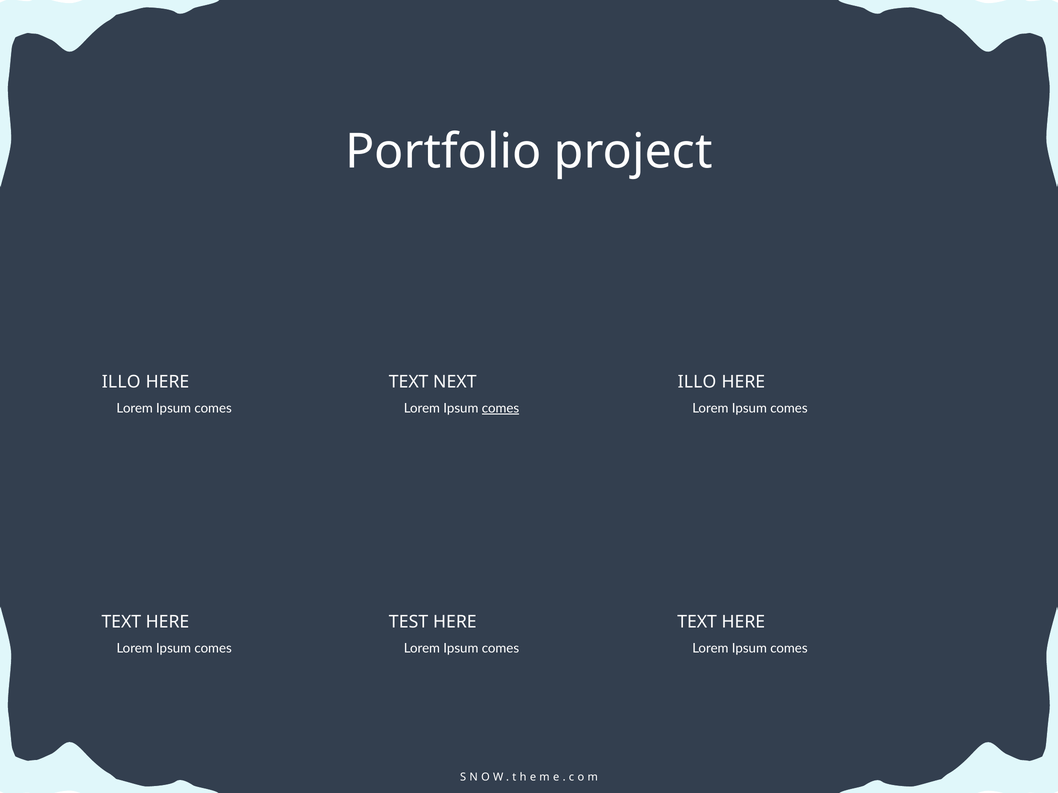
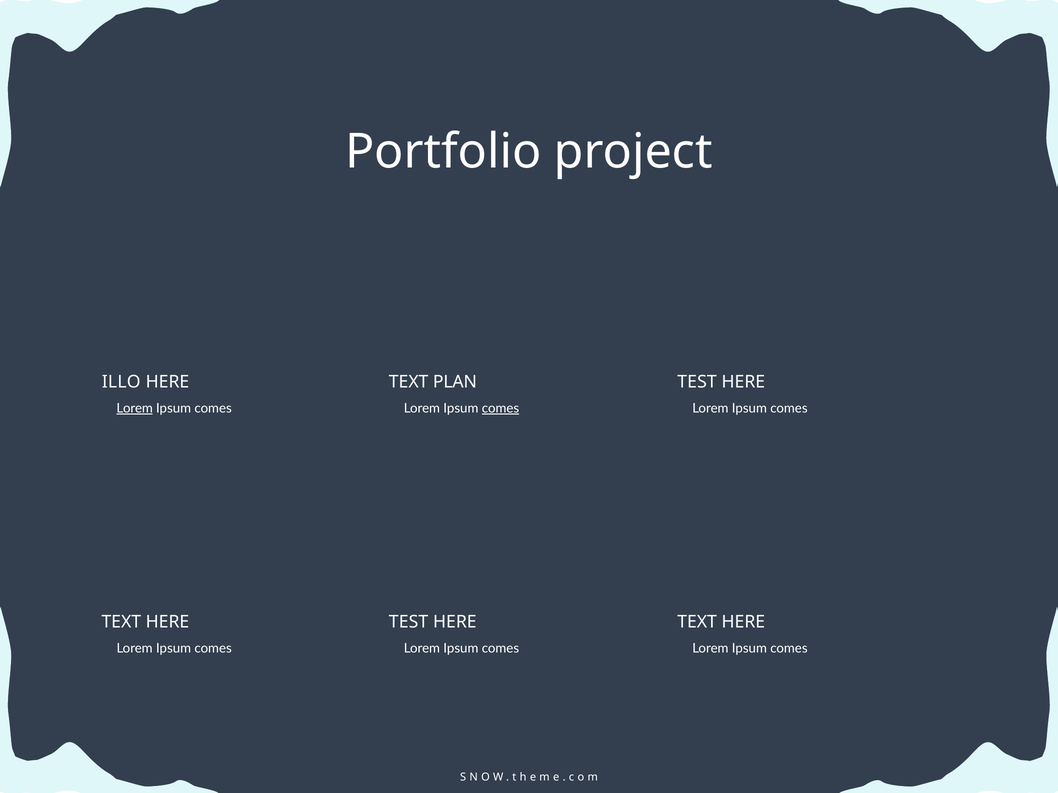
NEXT: NEXT -> PLAN
ILLO at (697, 382): ILLO -> TEST
Lorem at (135, 409) underline: none -> present
